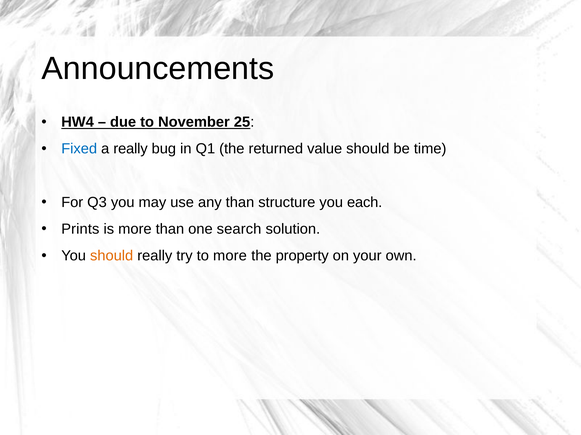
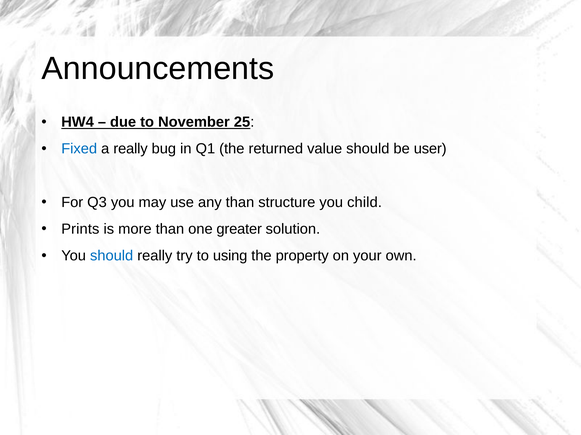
time: time -> user
each: each -> child
search: search -> greater
should at (112, 256) colour: orange -> blue
to more: more -> using
